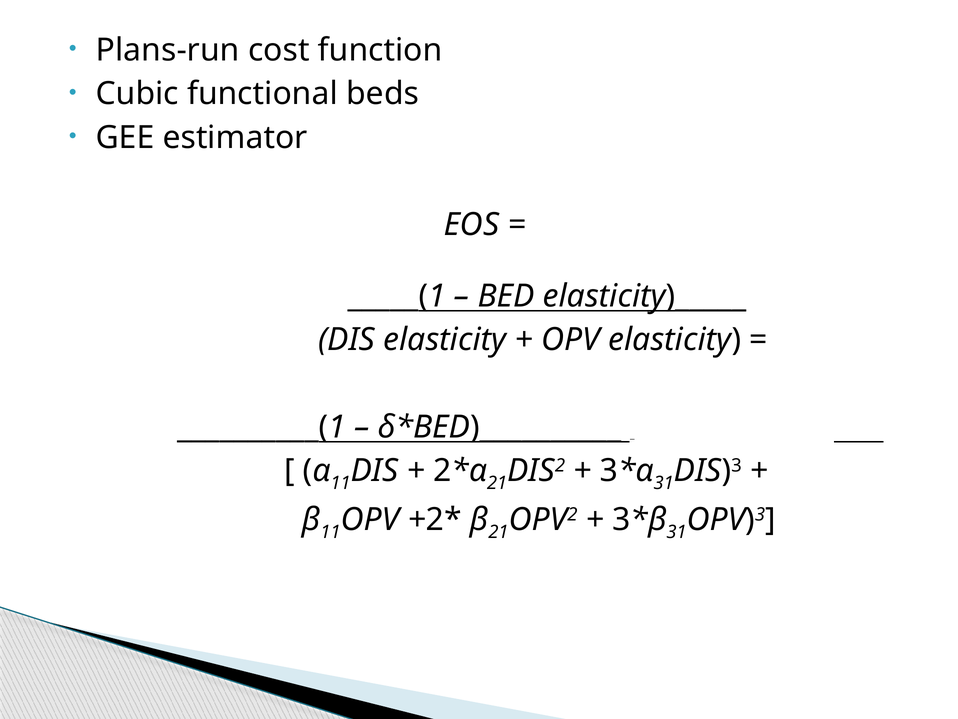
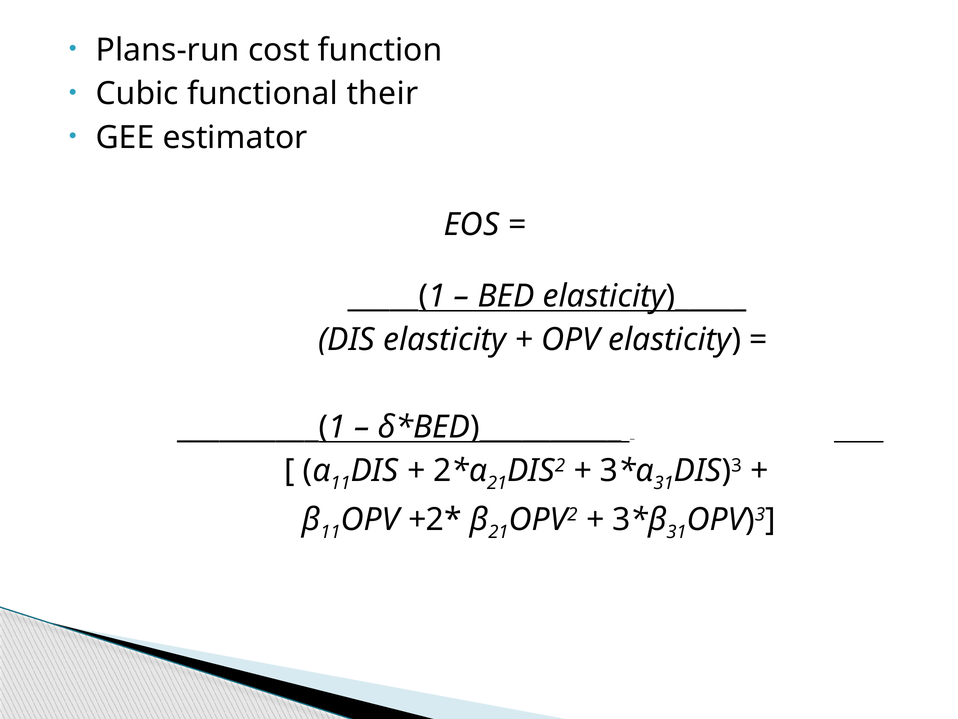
beds: beds -> their
